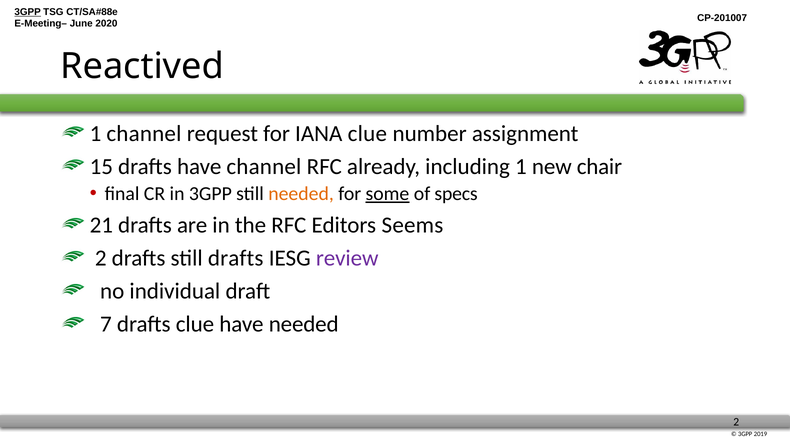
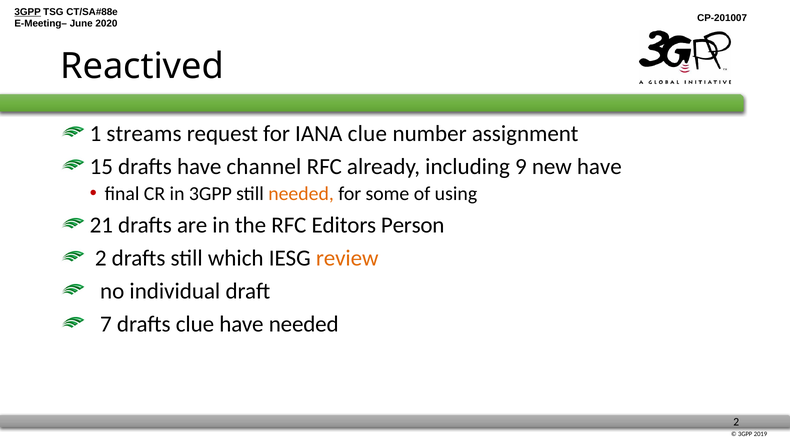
1 channel: channel -> streams
including 1: 1 -> 9
new chair: chair -> have
some underline: present -> none
specs: specs -> using
Seems: Seems -> Person
still drafts: drafts -> which
review colour: purple -> orange
